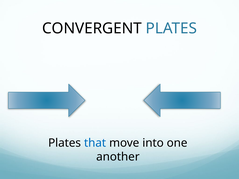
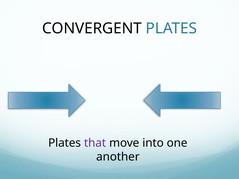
that colour: blue -> purple
